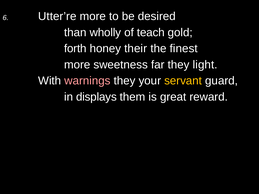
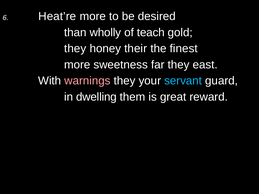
Utter’re: Utter’re -> Heat’re
forth at (75, 49): forth -> they
light: light -> east
servant colour: yellow -> light blue
displays: displays -> dwelling
